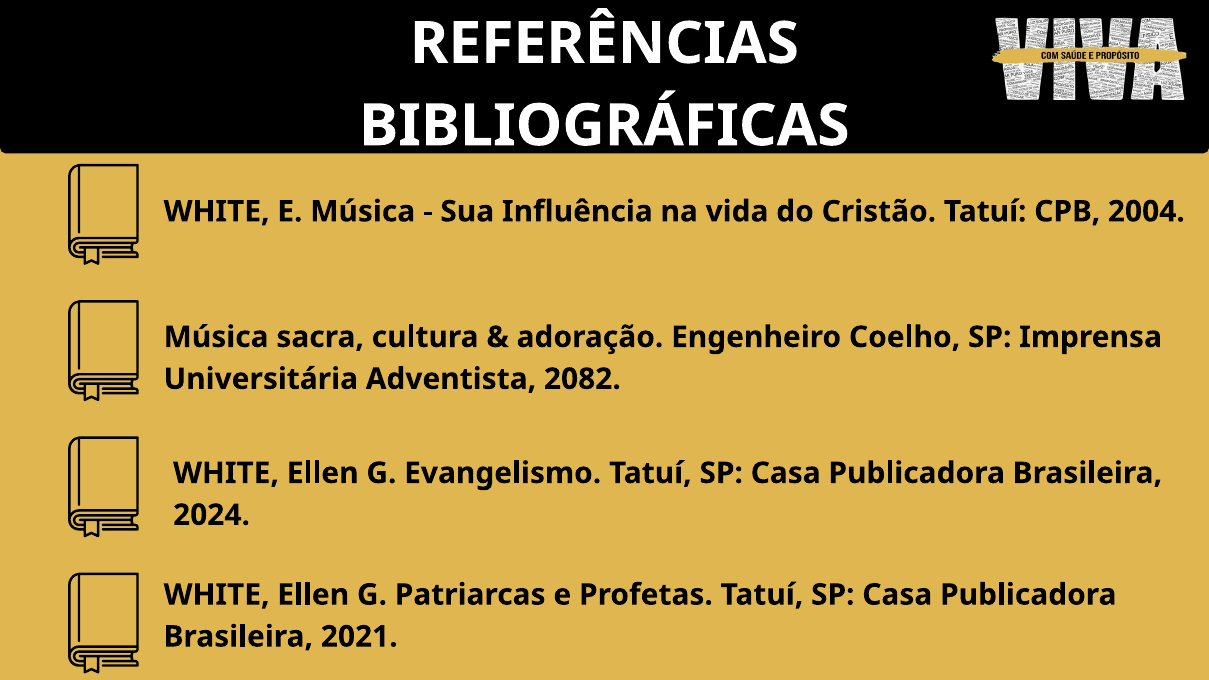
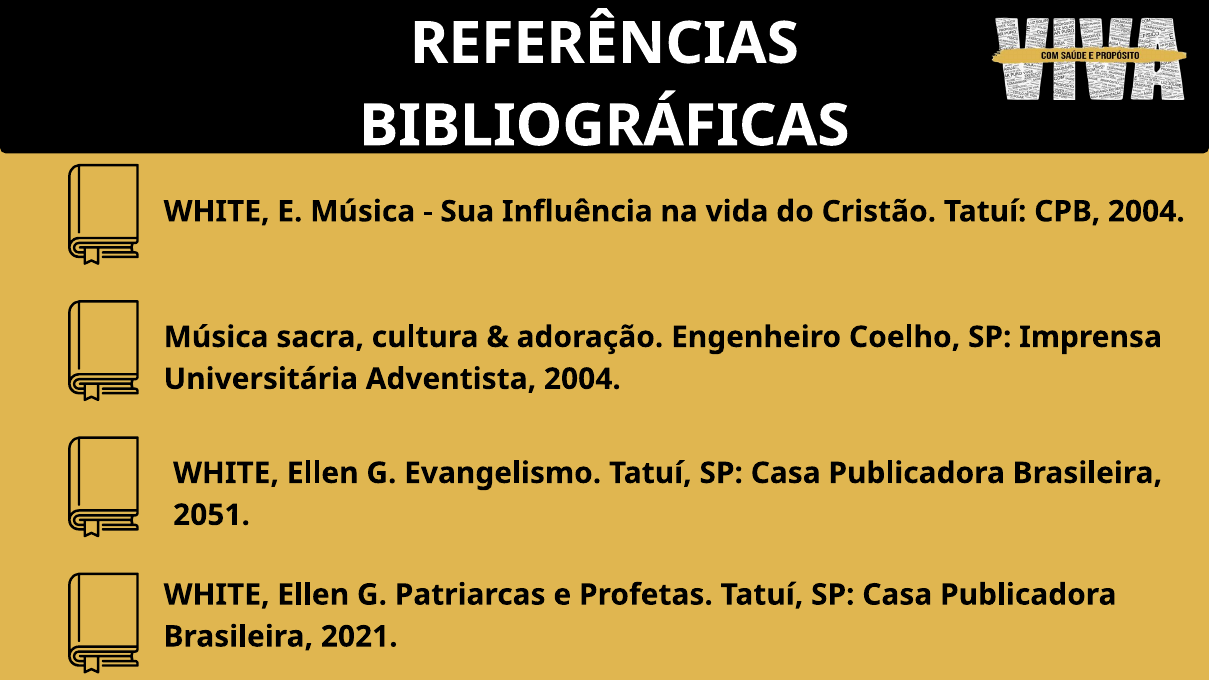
Adventista 2082: 2082 -> 2004
2024: 2024 -> 2051
